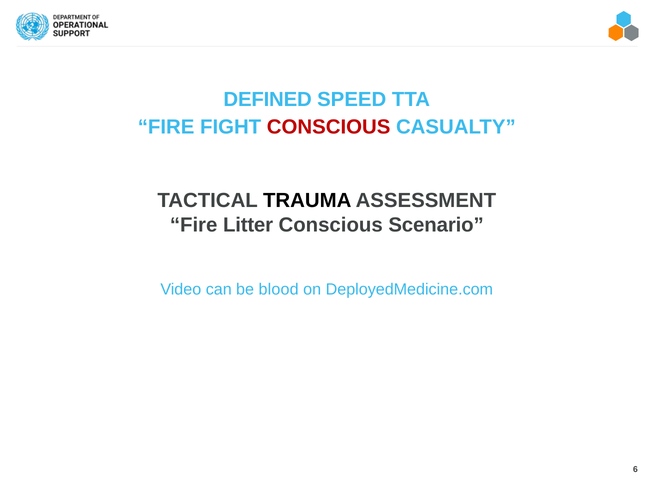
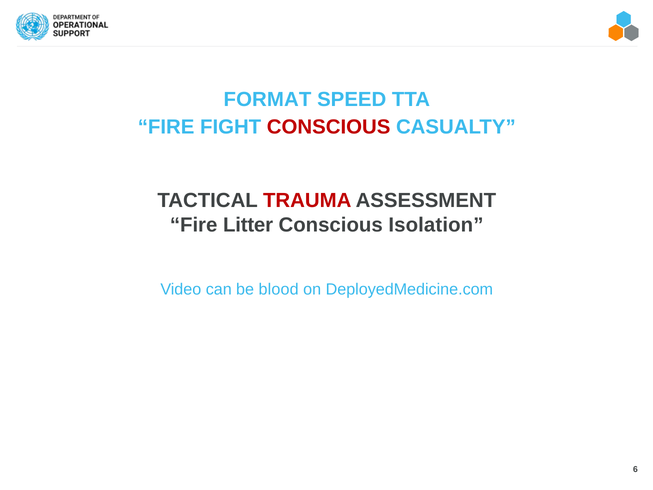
DEFINED: DEFINED -> FORMAT
TRAUMA colour: black -> red
Scenario: Scenario -> Isolation
